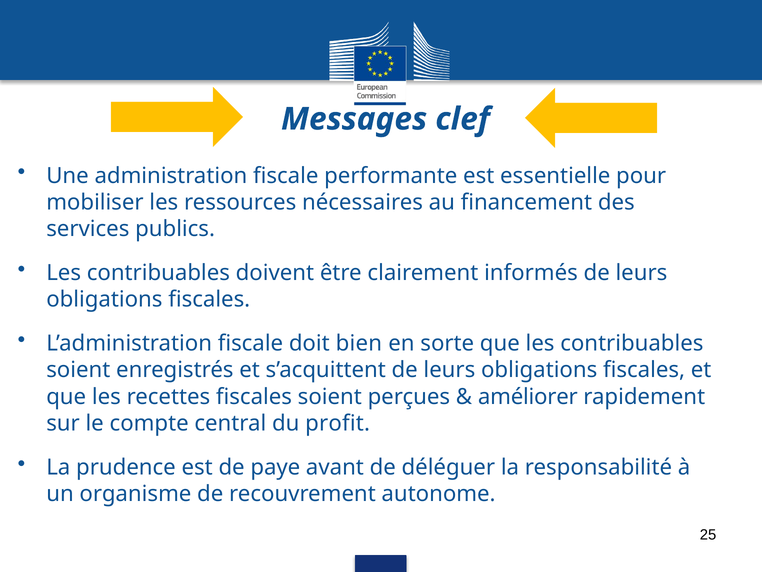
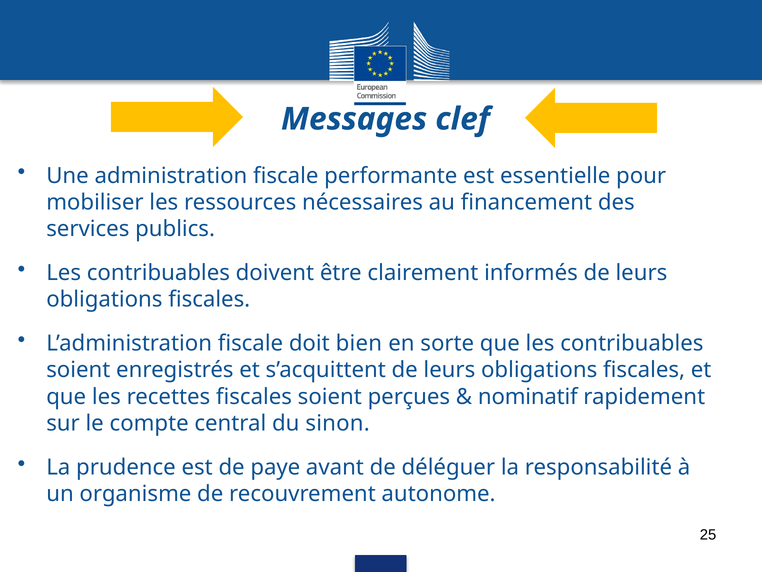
améliorer: améliorer -> nominatif
profit: profit -> sinon
